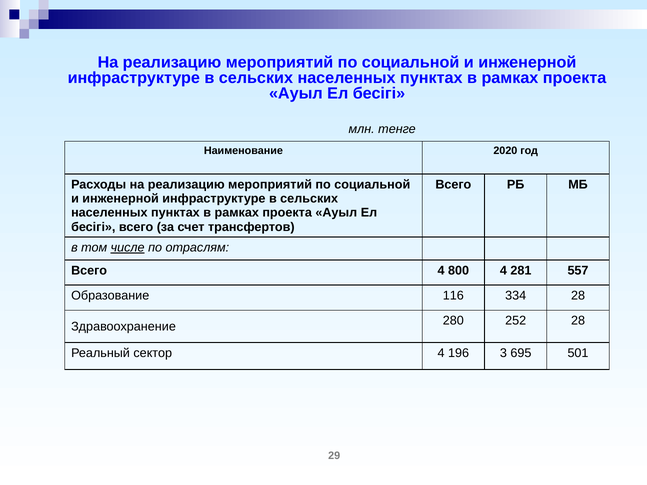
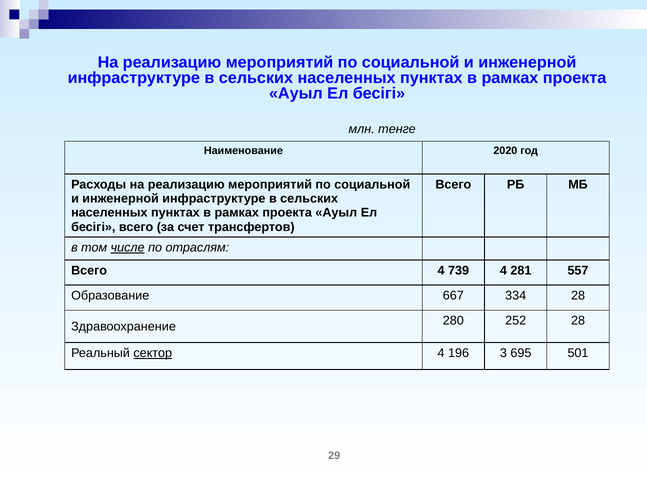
800: 800 -> 739
116: 116 -> 667
сектор underline: none -> present
